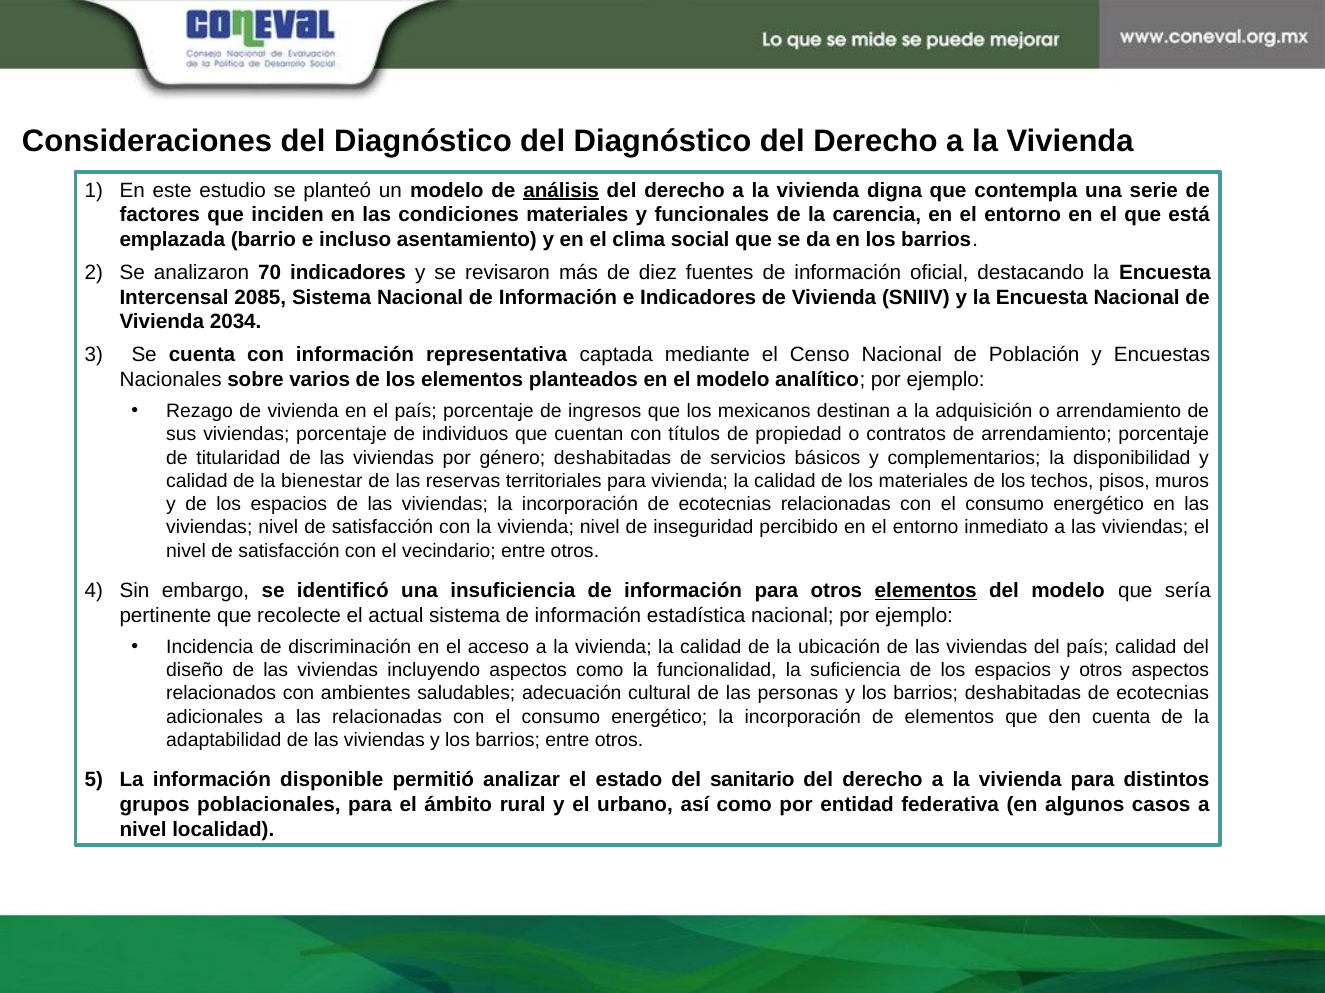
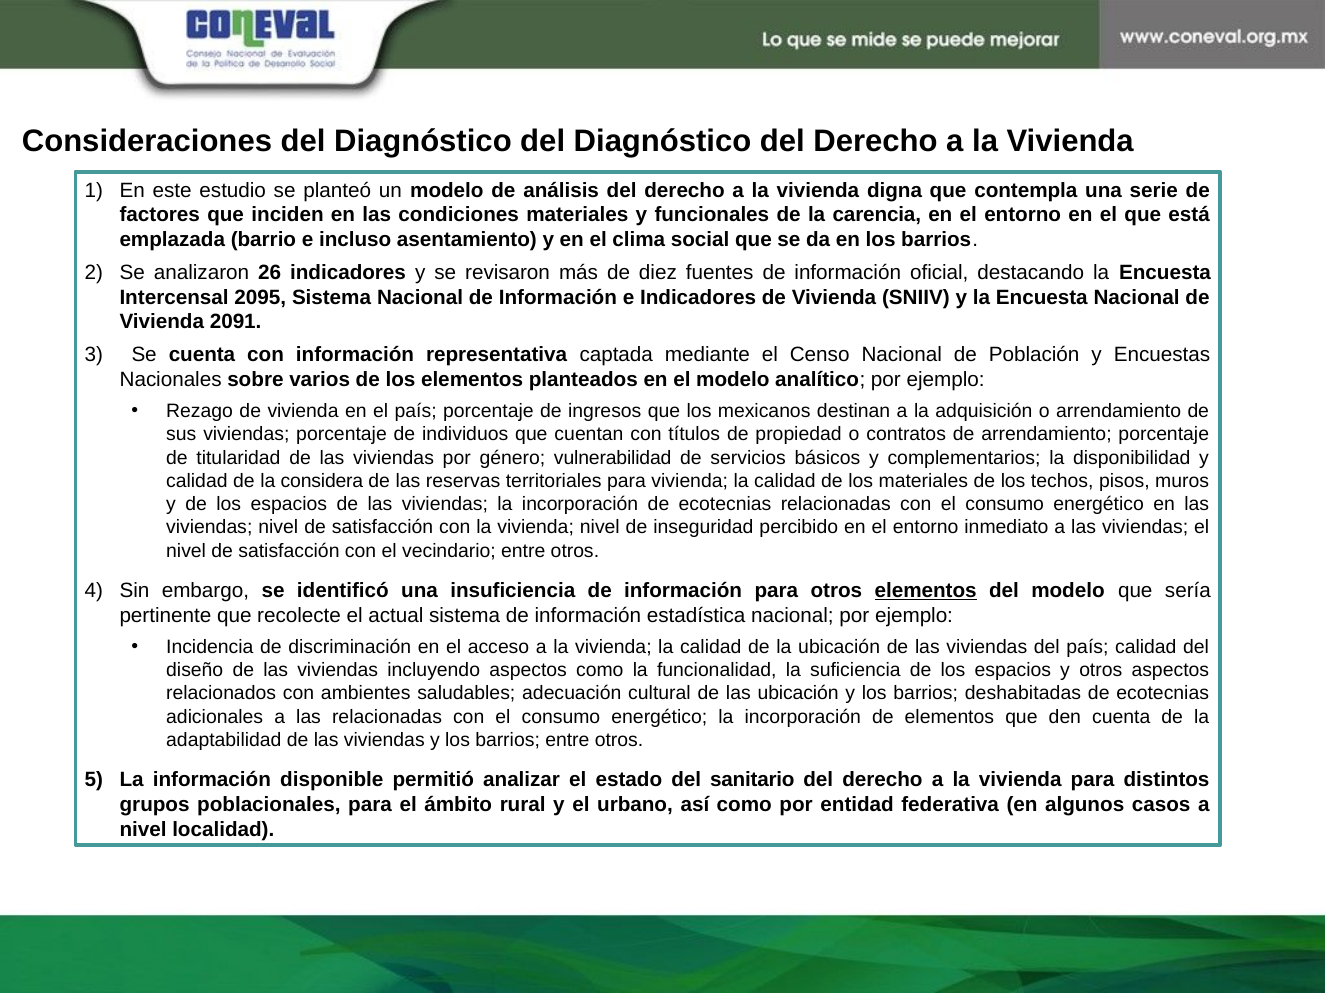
análisis underline: present -> none
70: 70 -> 26
2085: 2085 -> 2095
2034: 2034 -> 2091
género deshabitadas: deshabitadas -> vulnerabilidad
bienestar: bienestar -> considera
las personas: personas -> ubicación
